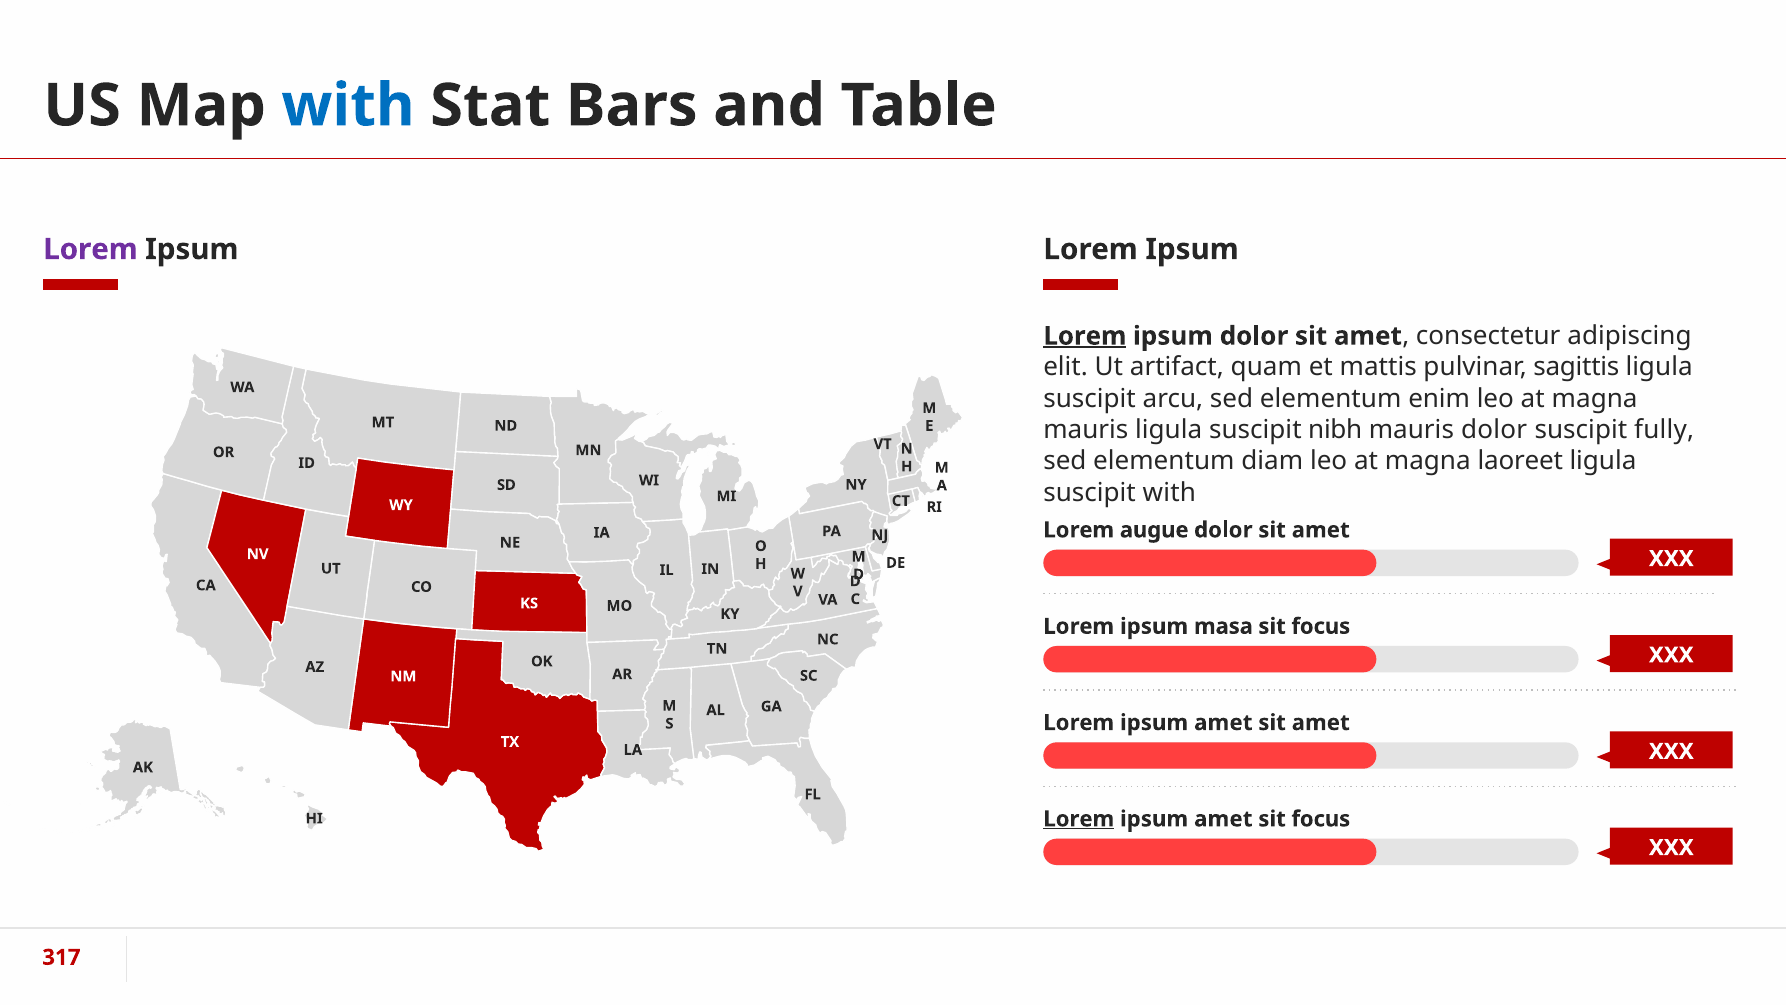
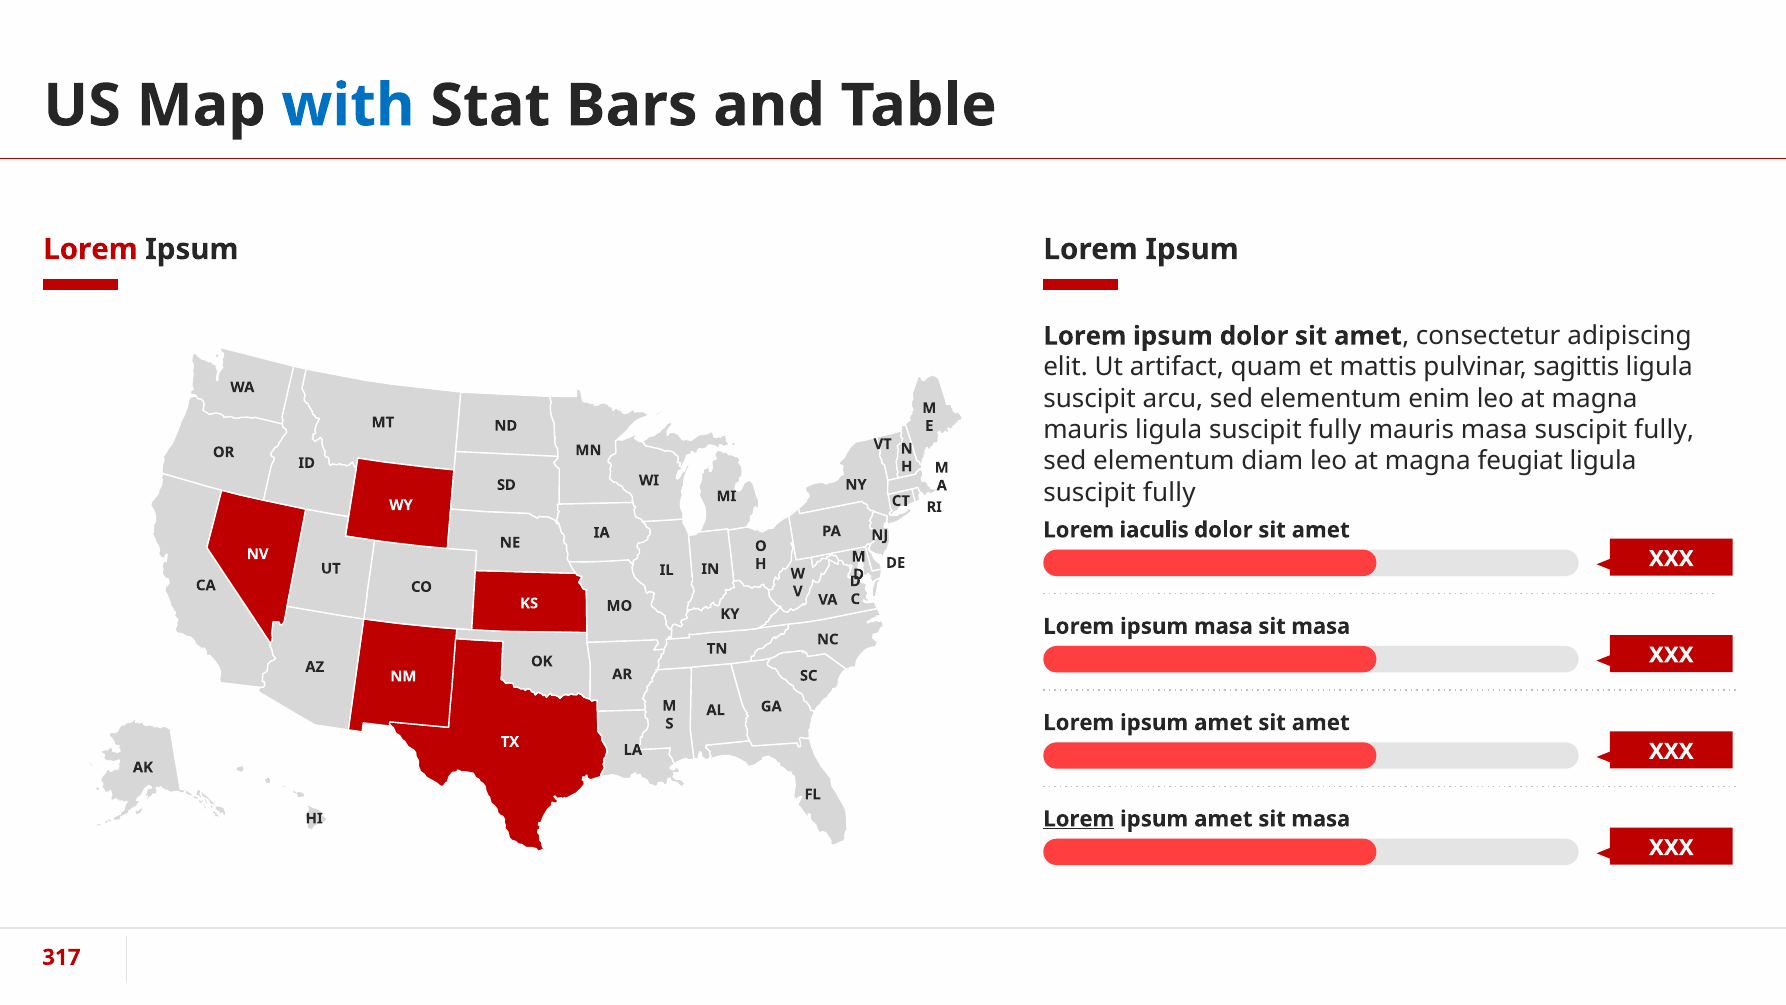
Lorem at (90, 249) colour: purple -> red
Lorem at (1085, 336) underline: present -> none
mauris ligula suscipit nibh: nibh -> fully
mauris dolor: dolor -> masa
laoreet: laoreet -> feugiat
with at (1169, 492): with -> fully
augue: augue -> iaculis
focus at (1321, 626): focus -> masa
focus at (1321, 819): focus -> masa
